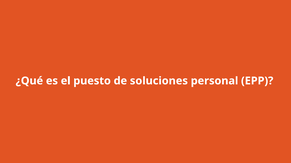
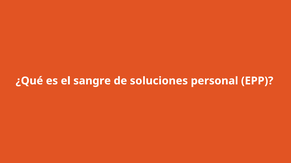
puesto: puesto -> sangre
